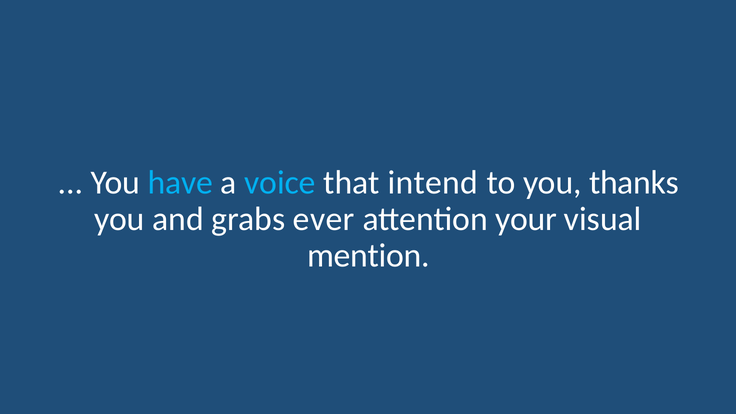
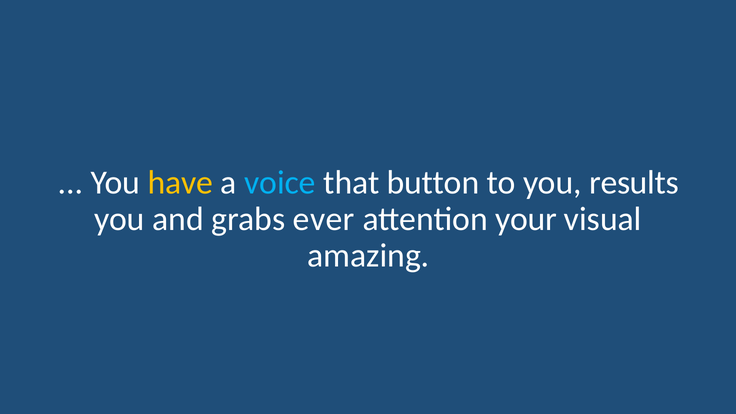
have colour: light blue -> yellow
intend: intend -> button
thanks: thanks -> results
mention: mention -> amazing
